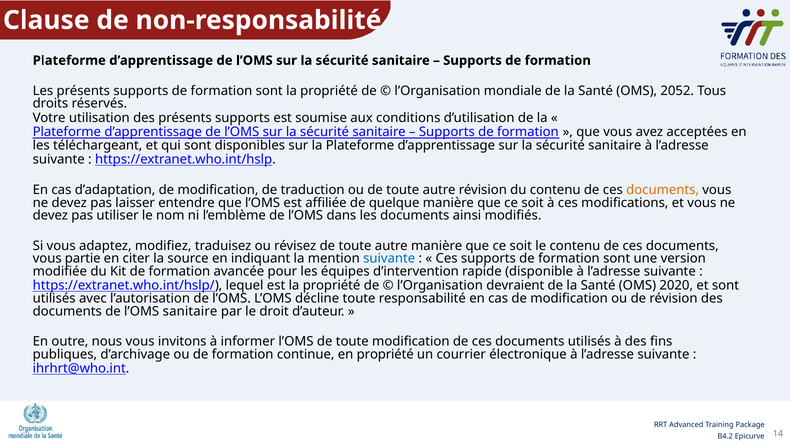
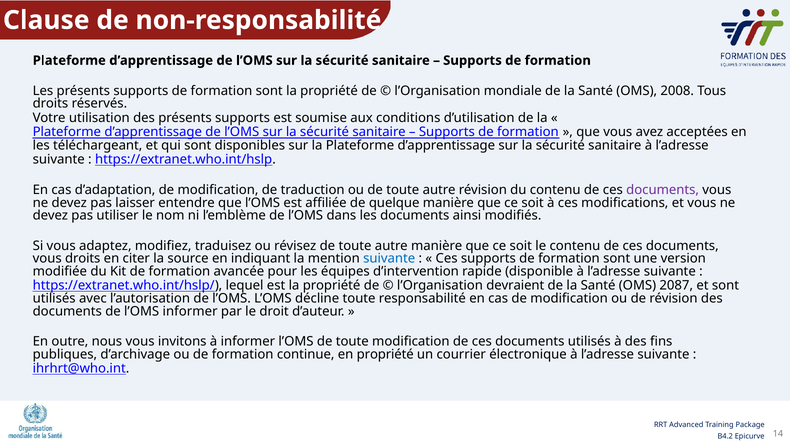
2052: 2052 -> 2008
documents at (663, 190) colour: orange -> purple
vous partie: partie -> droits
2020: 2020 -> 2087
l’OMS sanitaire: sanitaire -> informer
